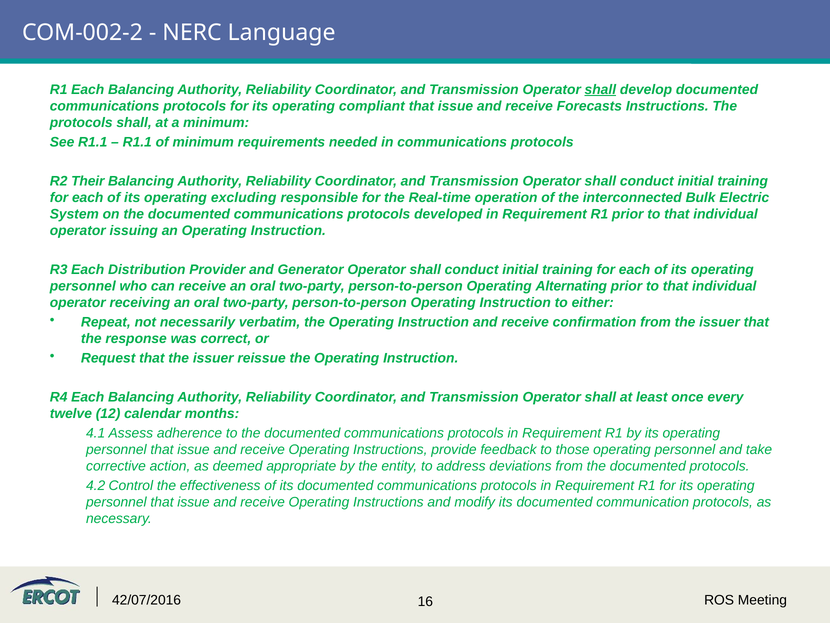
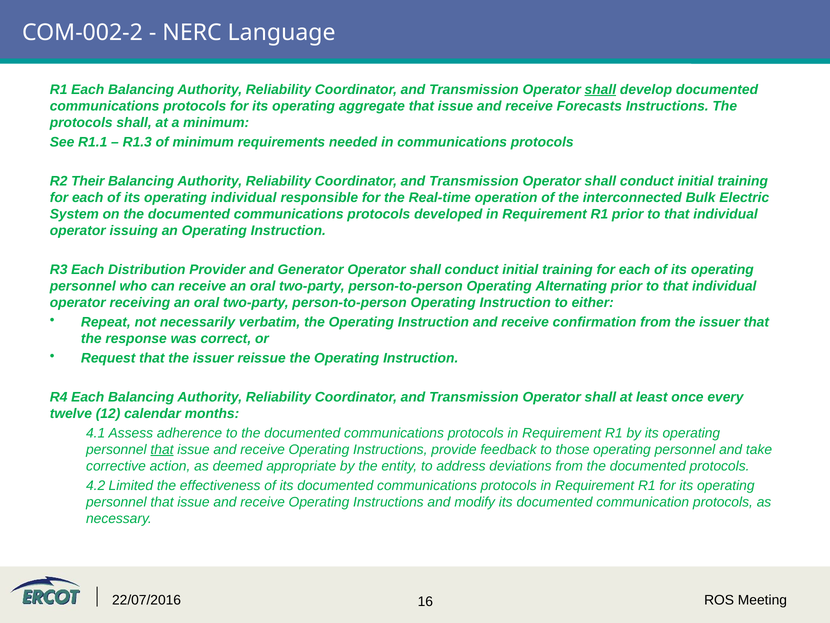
compliant: compliant -> aggregate
R1.1 at (137, 142): R1.1 -> R1.3
operating excluding: excluding -> individual
that at (162, 449) underline: none -> present
Control: Control -> Limited
42/07/2016: 42/07/2016 -> 22/07/2016
